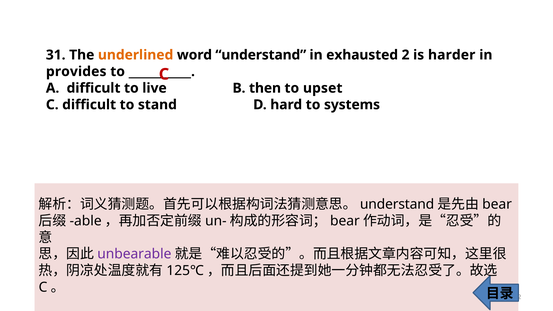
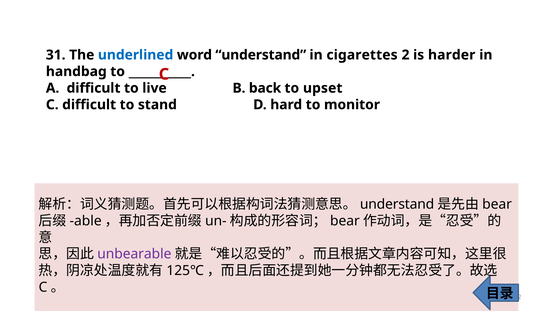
underlined colour: orange -> blue
exhausted: exhausted -> cigarettes
provides: provides -> handbag
then: then -> back
systems: systems -> monitor
